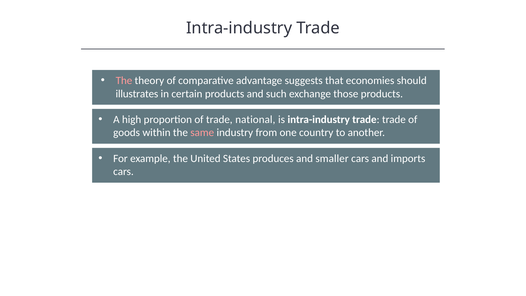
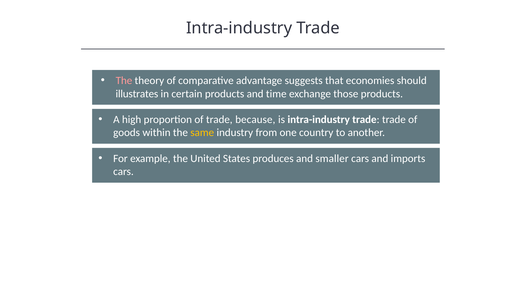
such: such -> time
national: national -> because
same colour: pink -> yellow
